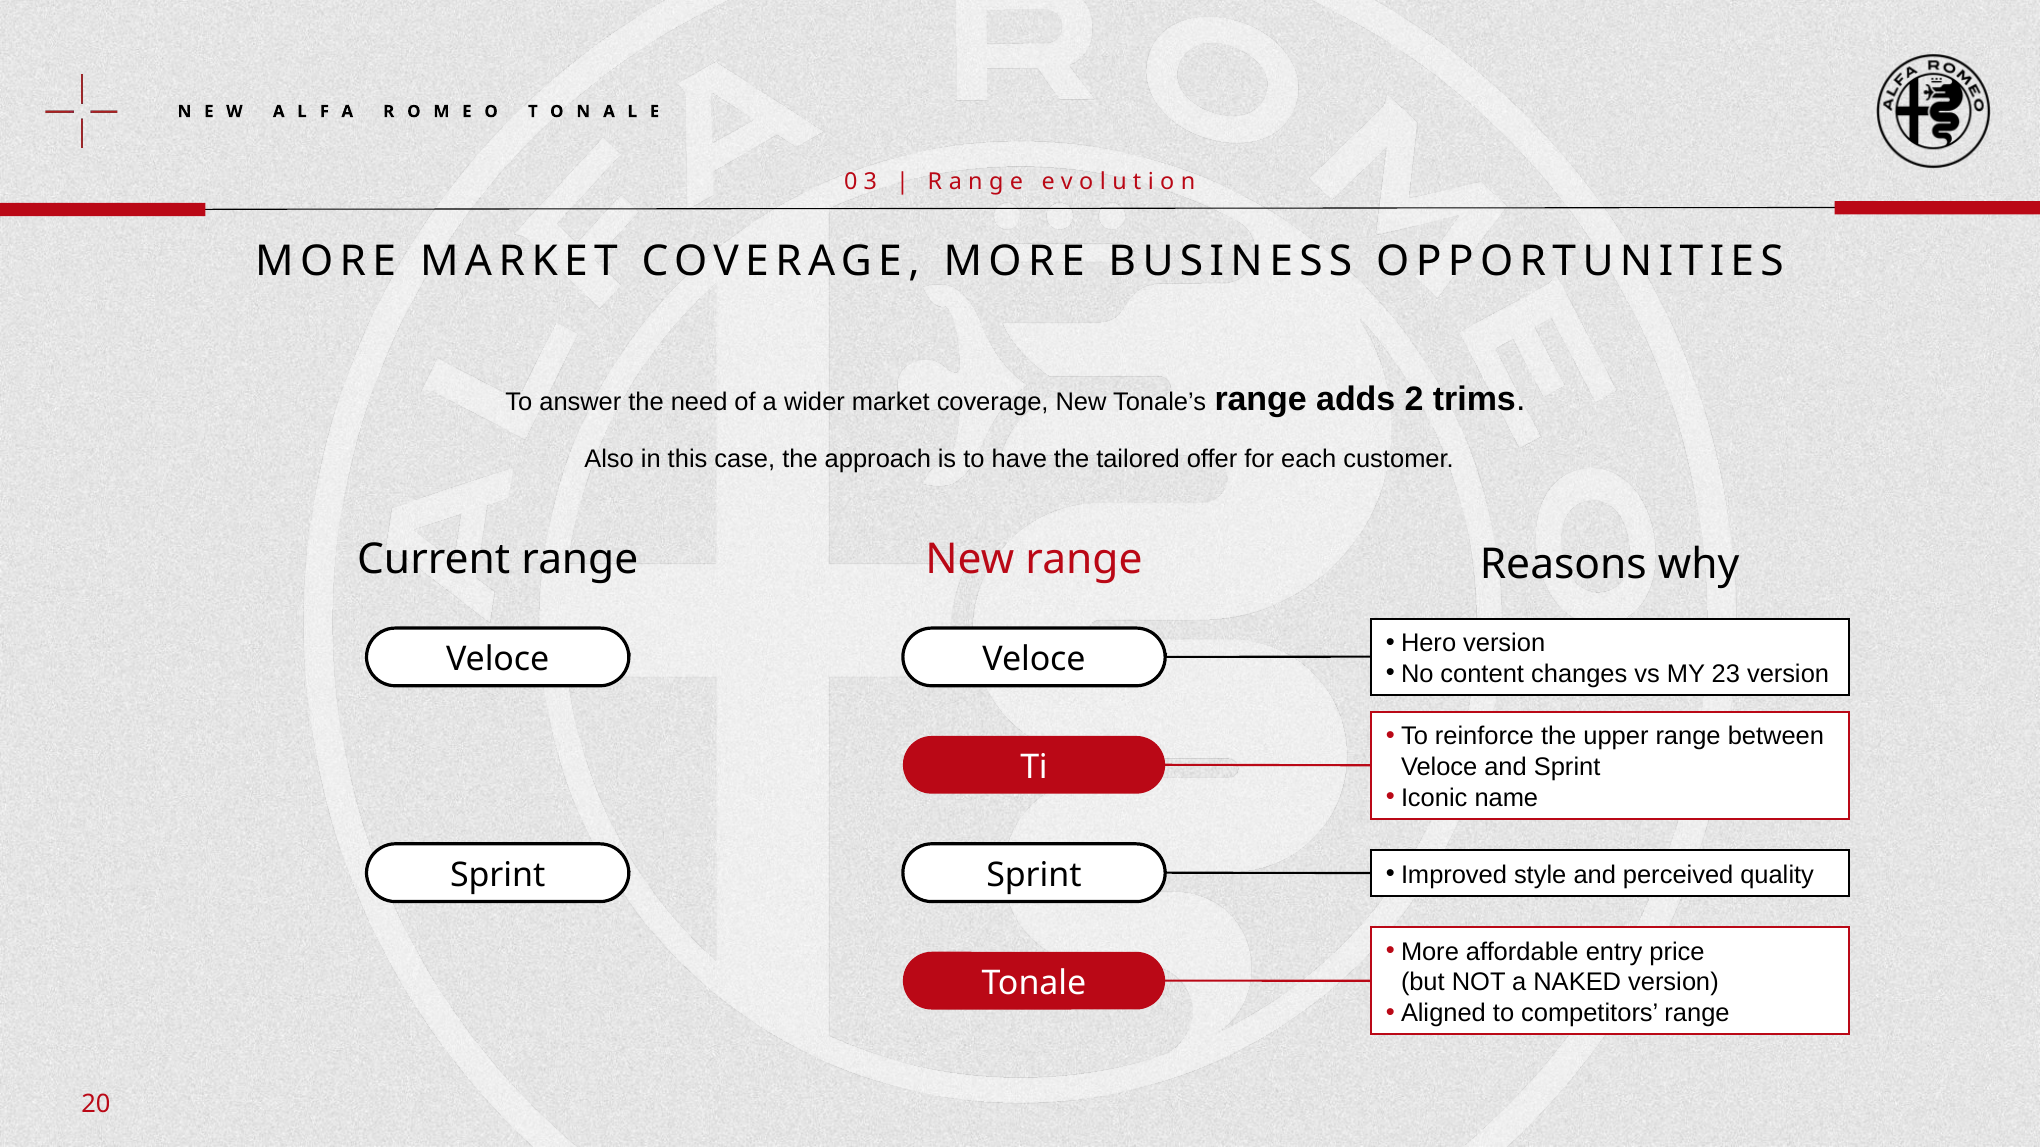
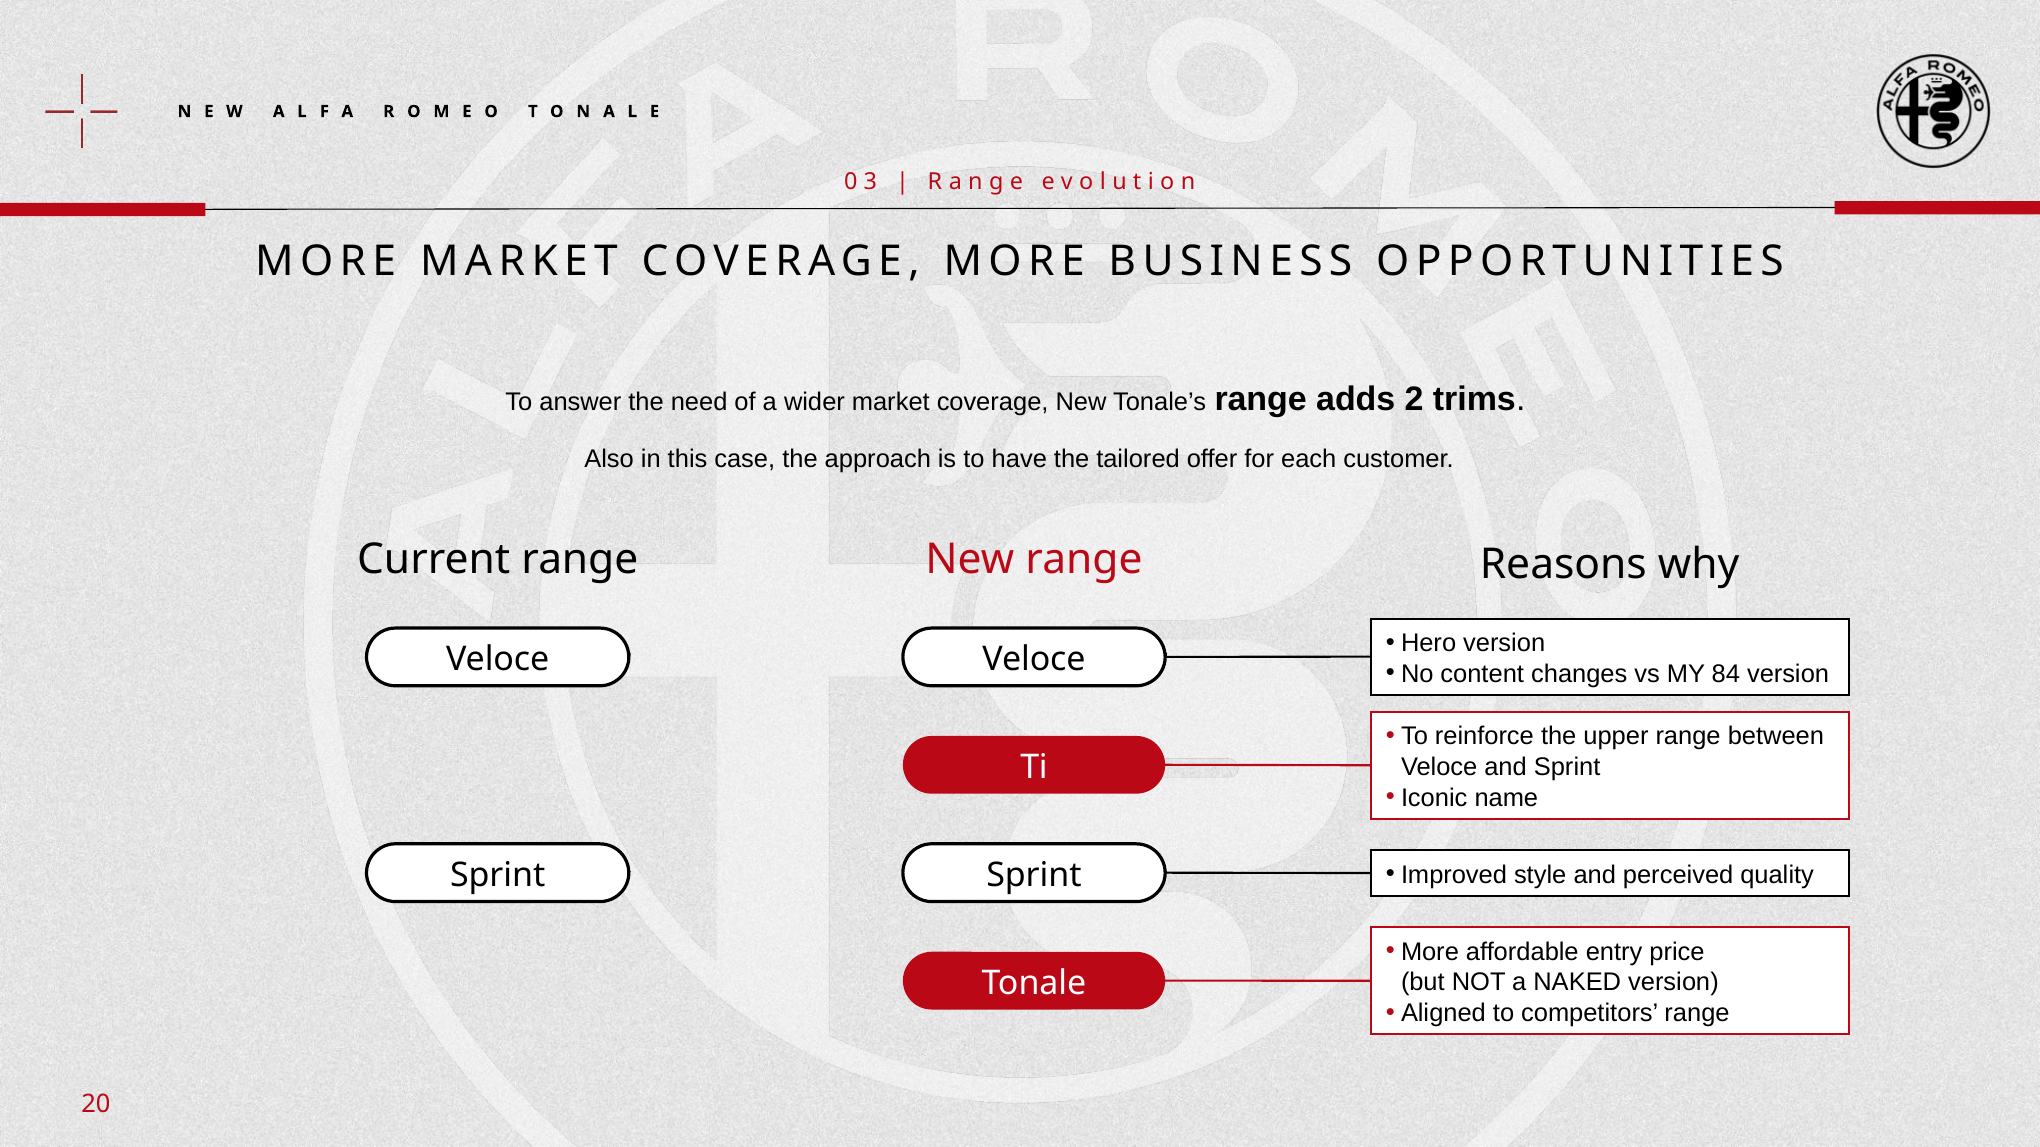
23: 23 -> 84
